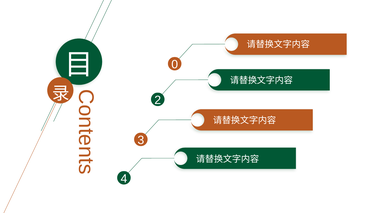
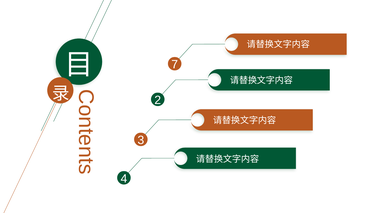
0: 0 -> 7
